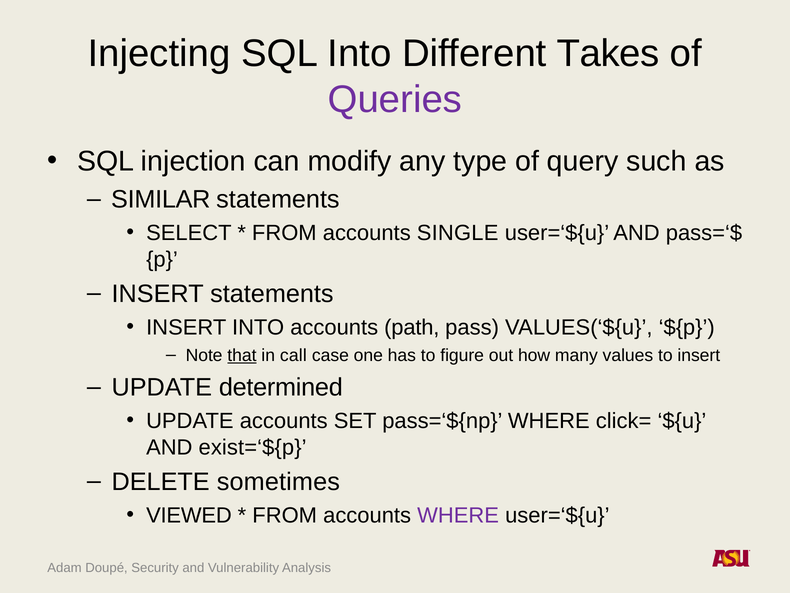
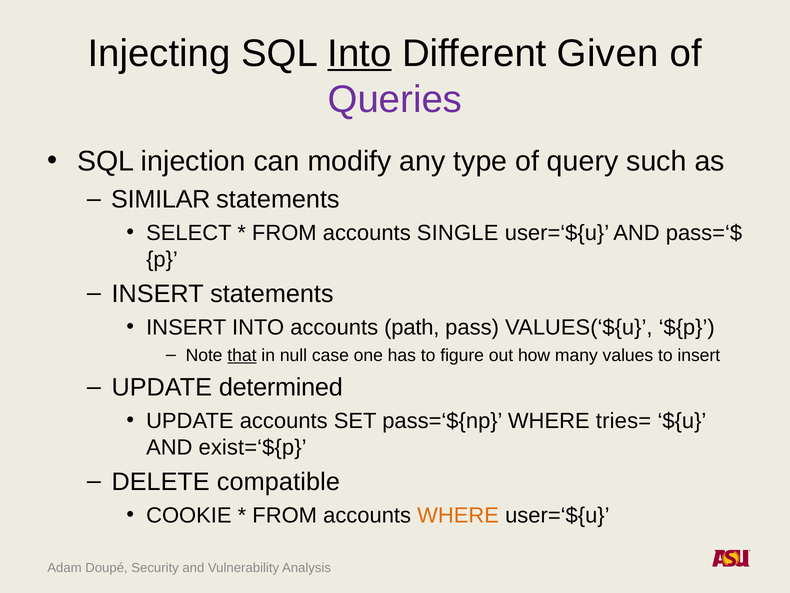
Into at (359, 53) underline: none -> present
Takes: Takes -> Given
call: call -> null
click=: click= -> tries=
sometimes: sometimes -> compatible
VIEWED: VIEWED -> COOKIE
WHERE at (458, 515) colour: purple -> orange
